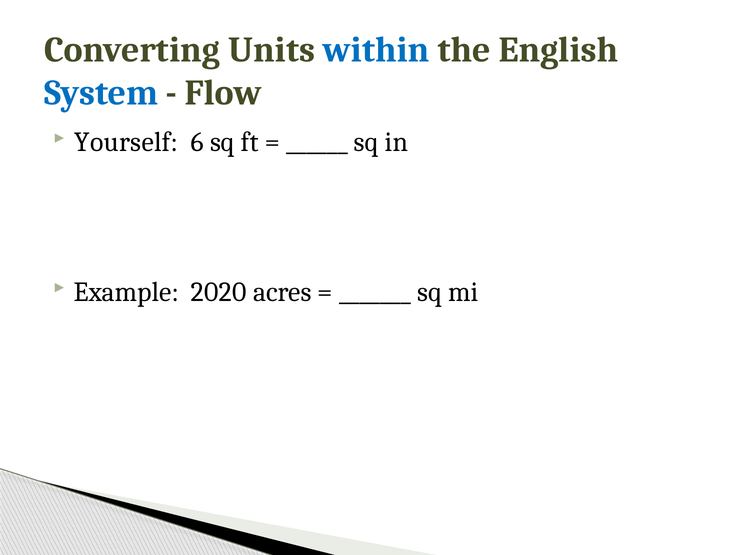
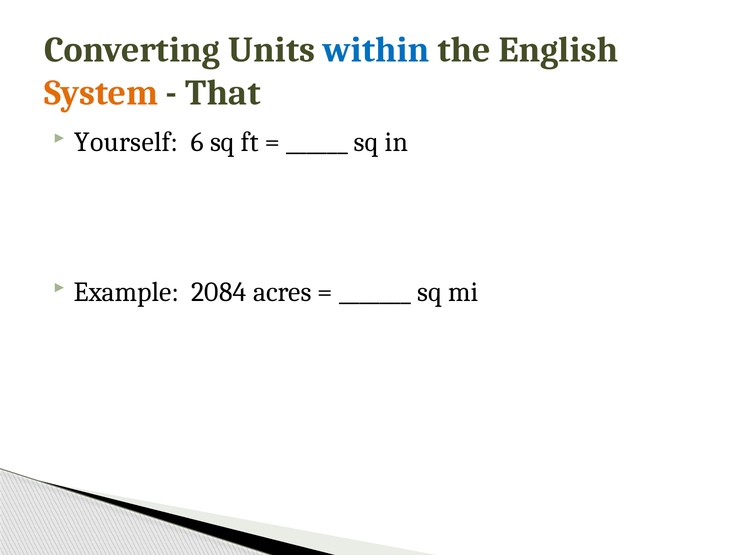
System colour: blue -> orange
Flow: Flow -> That
2020: 2020 -> 2084
